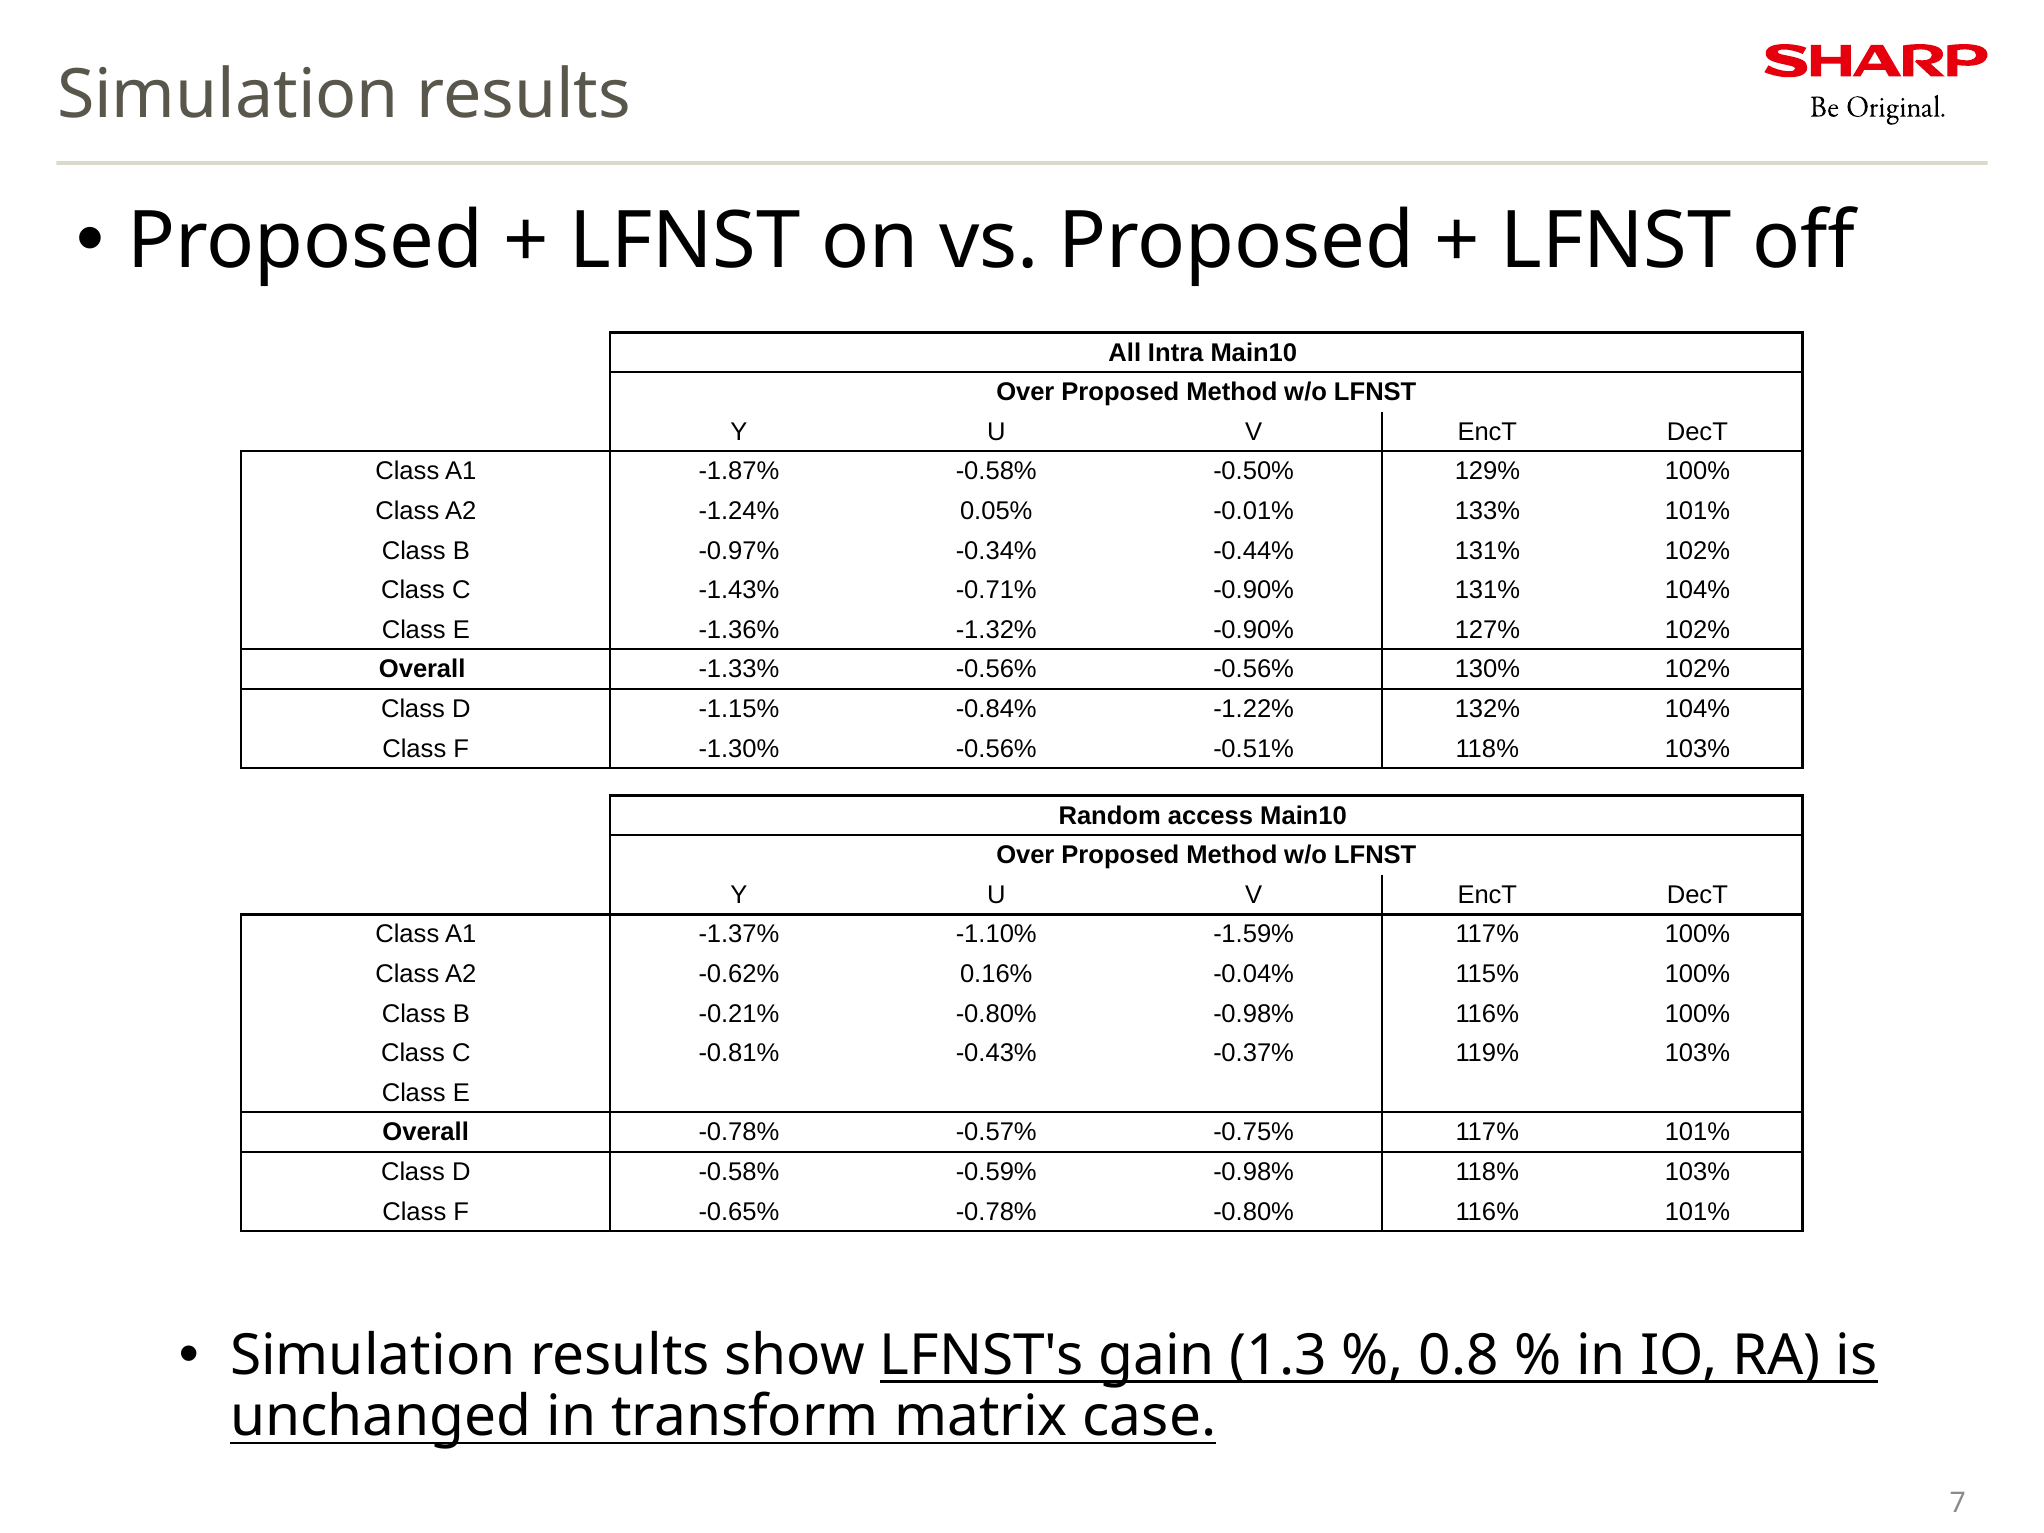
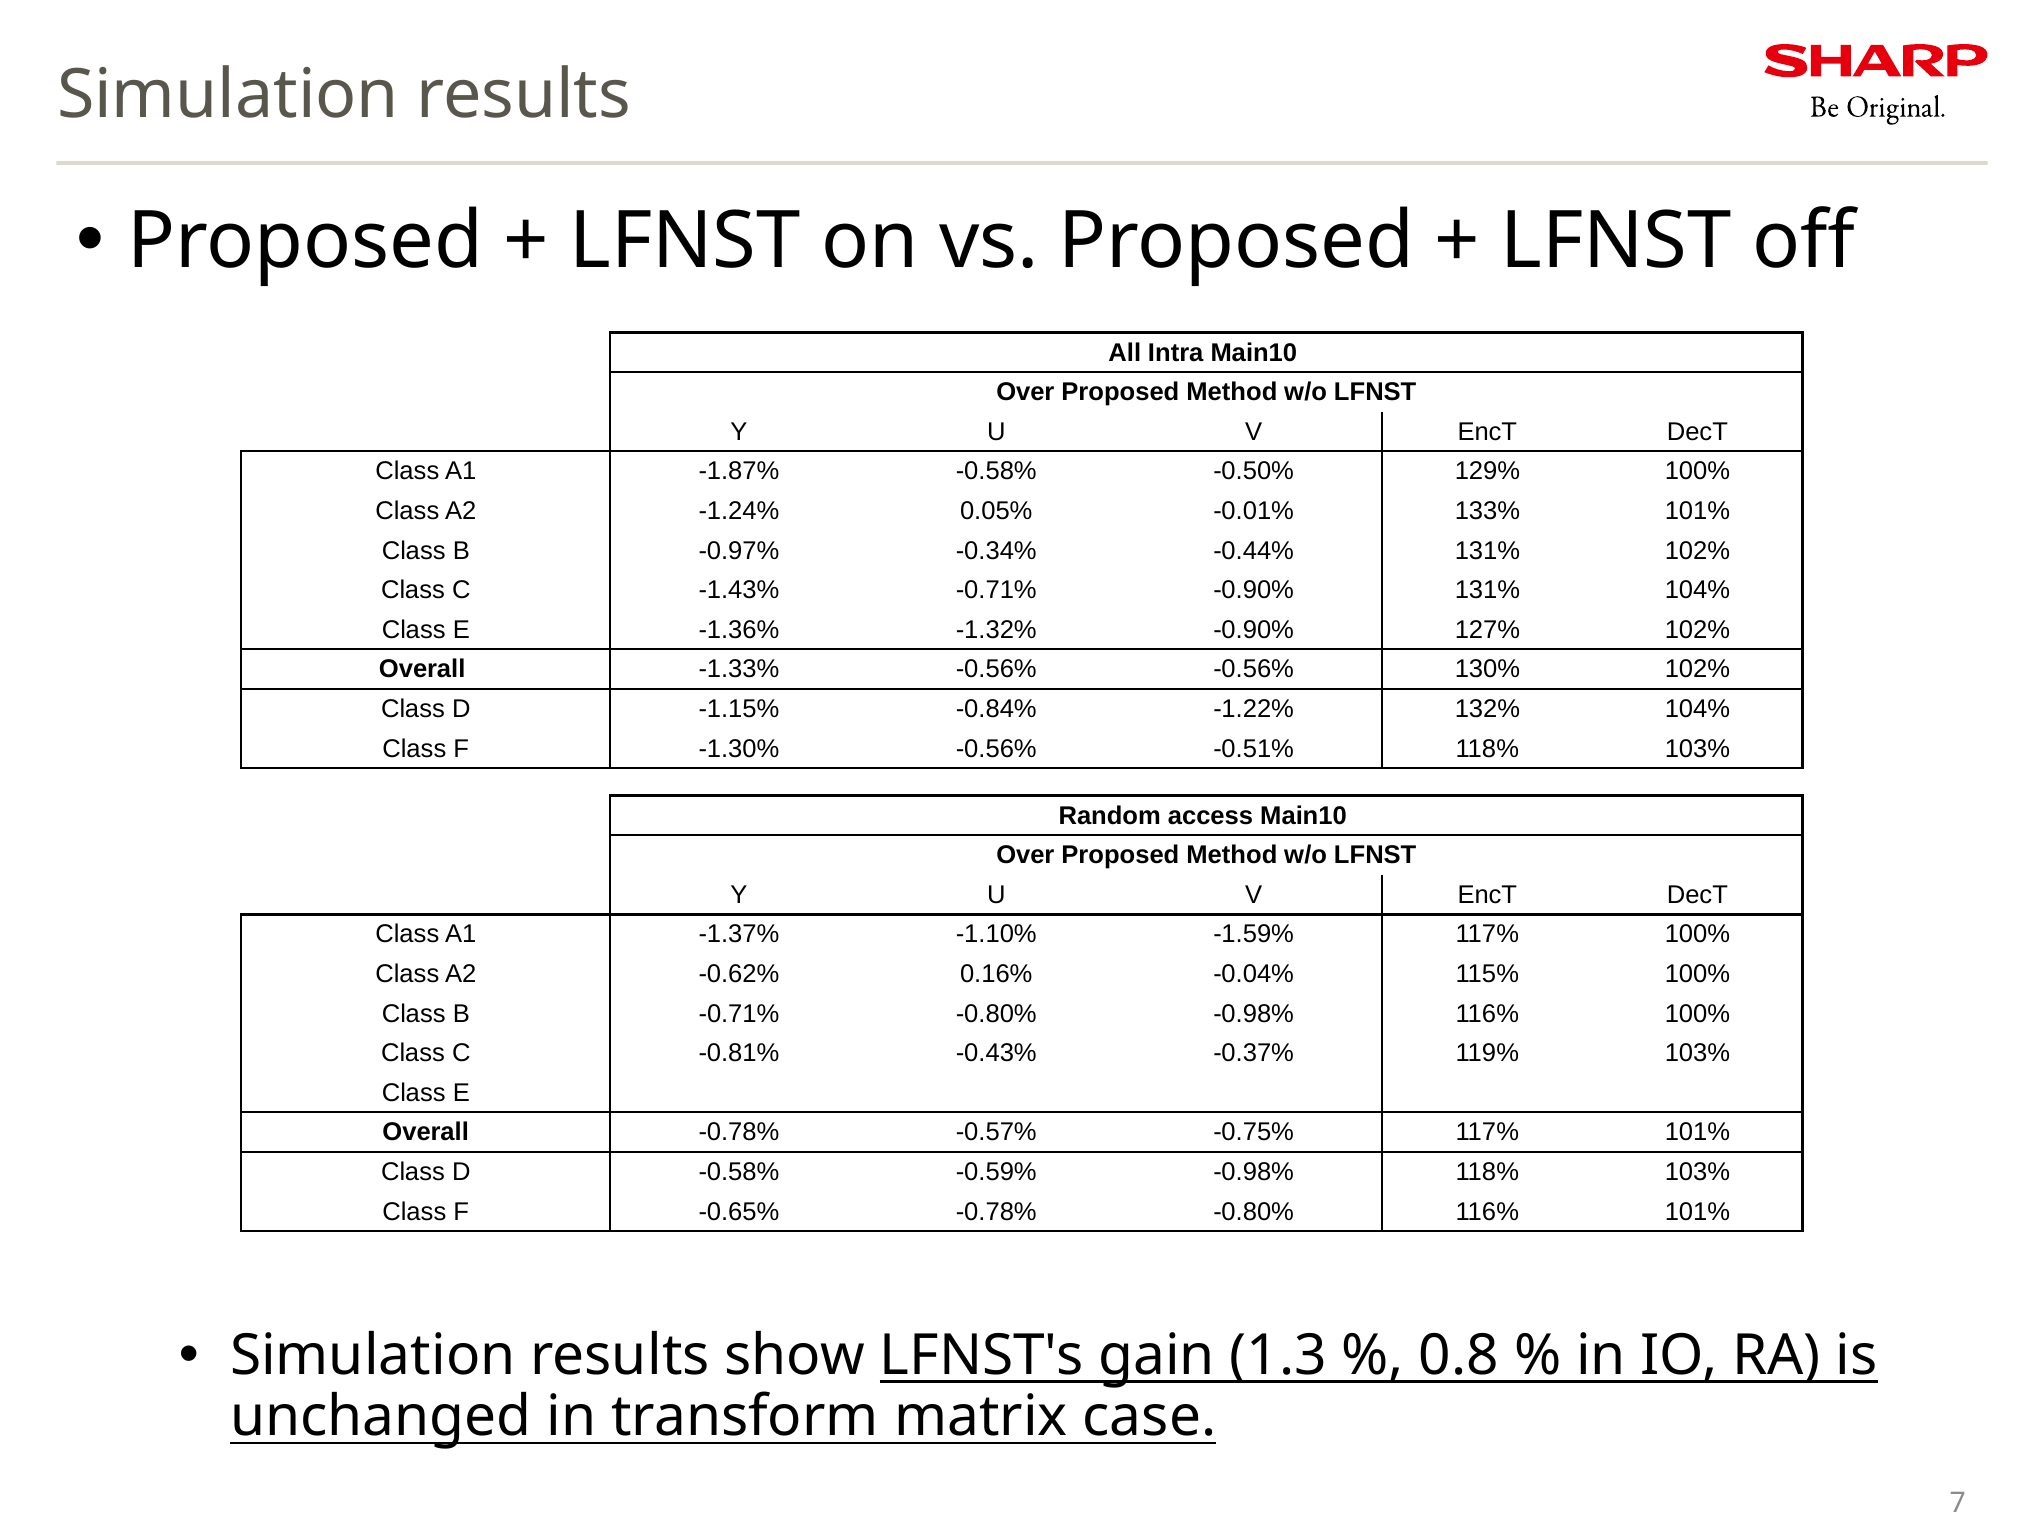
B -0.21%: -0.21% -> -0.71%
